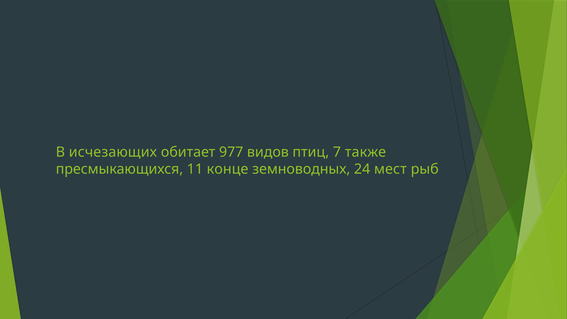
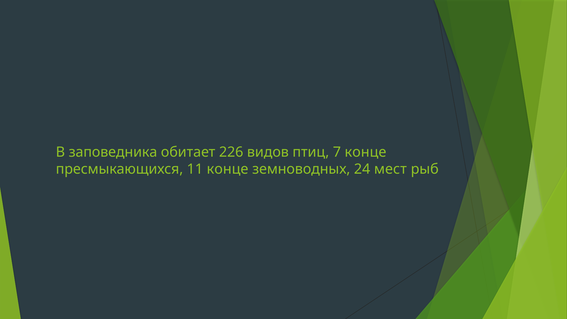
исчезающих: исчезающих -> заповедника
977: 977 -> 226
7 также: также -> конце
